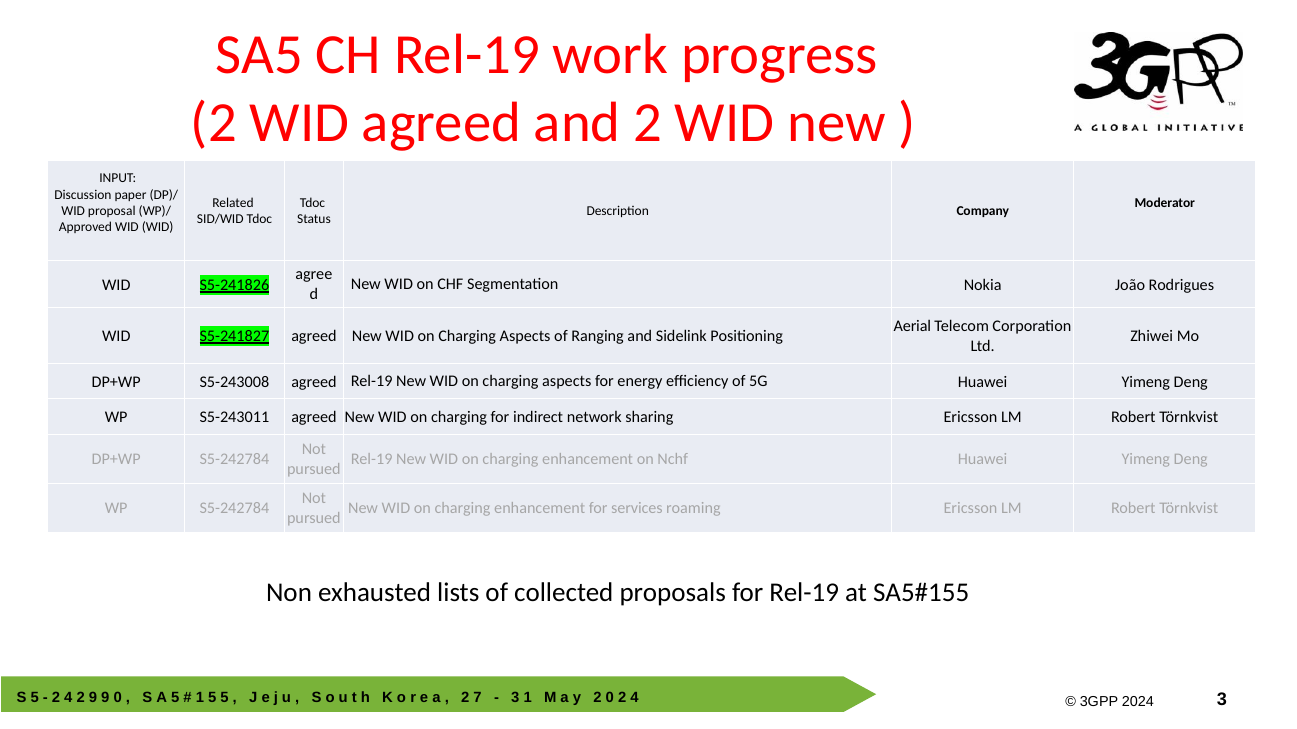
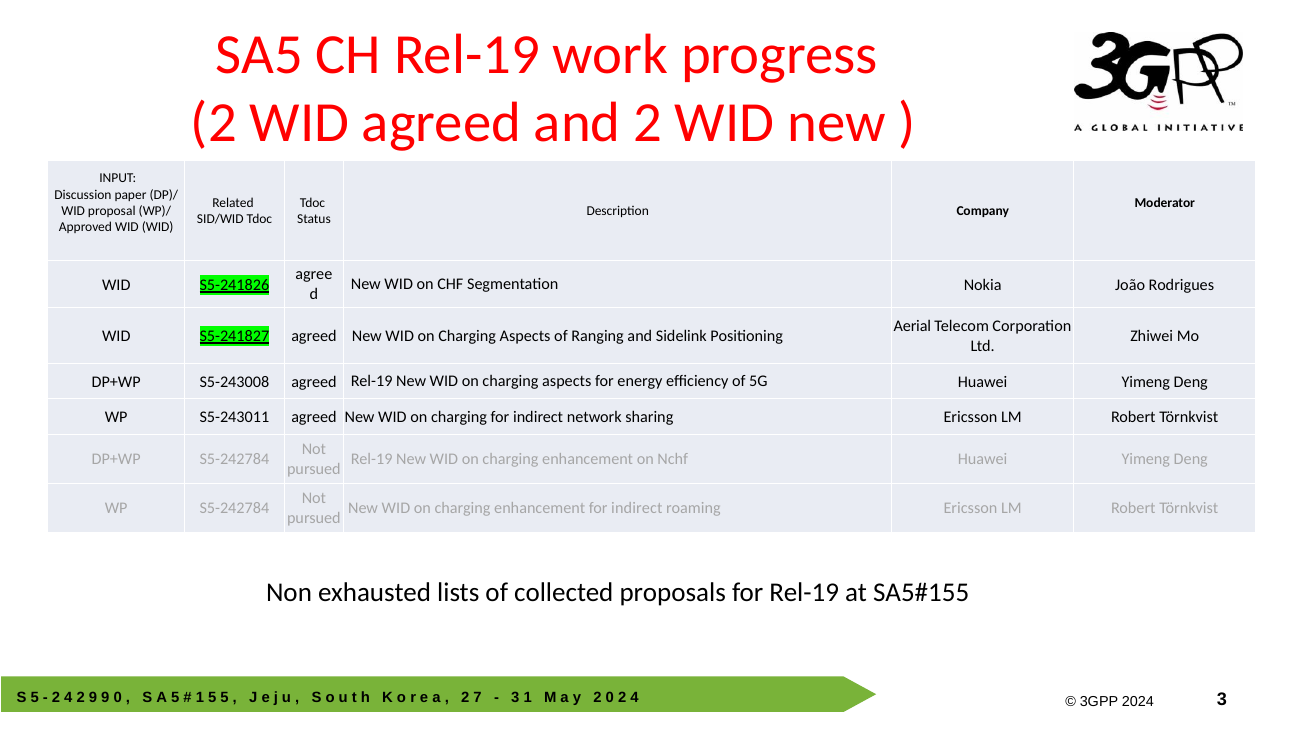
enhancement for services: services -> indirect
